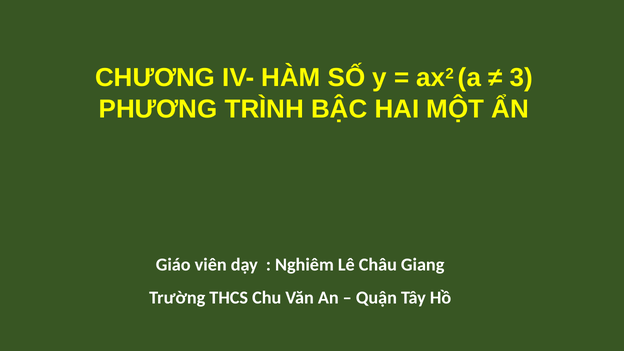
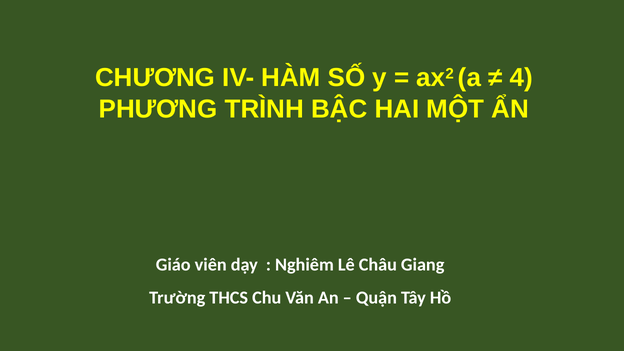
3: 3 -> 4
